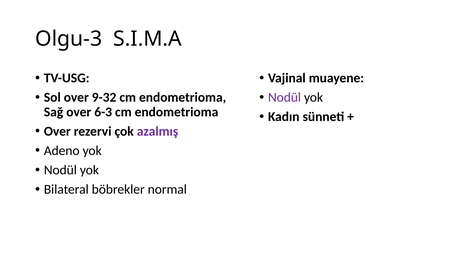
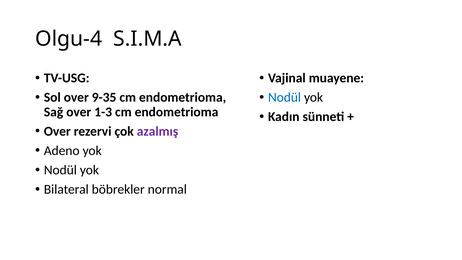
Olgu-3: Olgu-3 -> Olgu-4
9-32: 9-32 -> 9-35
Nodül at (284, 97) colour: purple -> blue
6-3: 6-3 -> 1-3
